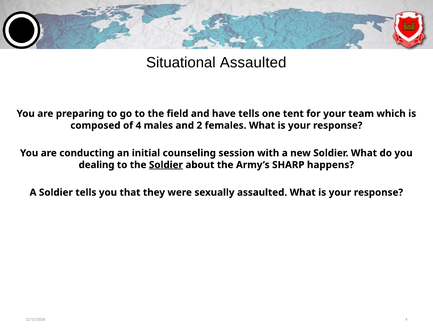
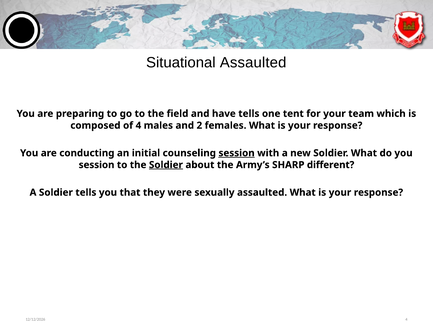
session at (237, 153) underline: none -> present
dealing at (97, 165): dealing -> session
happens: happens -> different
